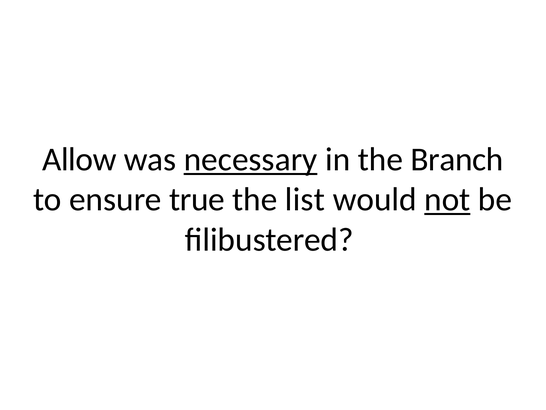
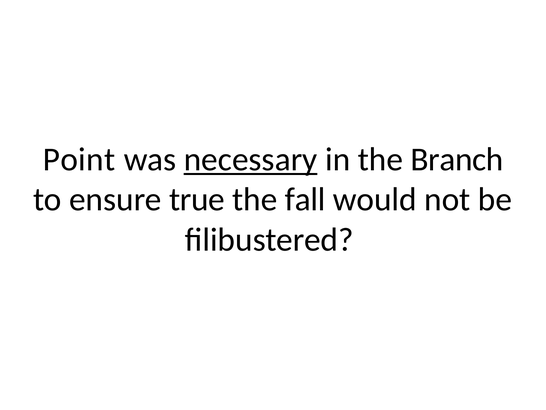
Allow: Allow -> Point
list: list -> fall
not underline: present -> none
